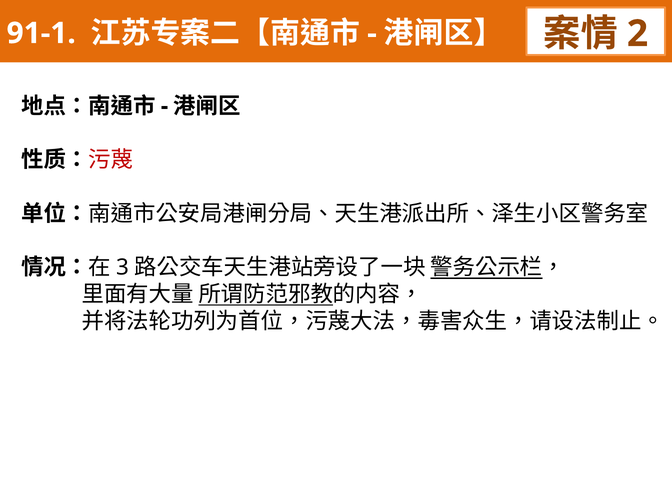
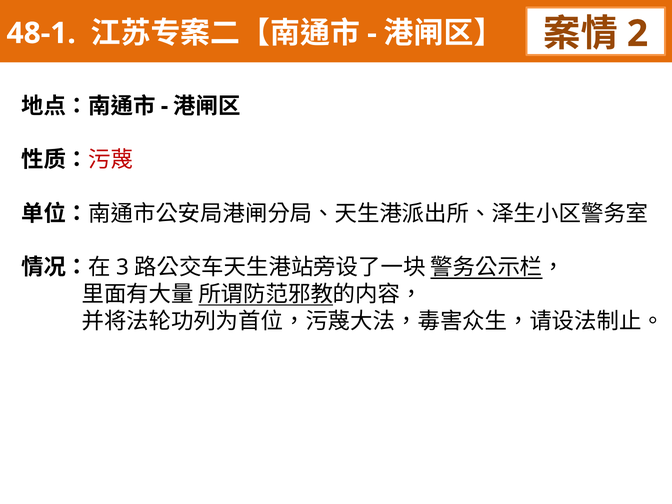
91-1: 91-1 -> 48-1
